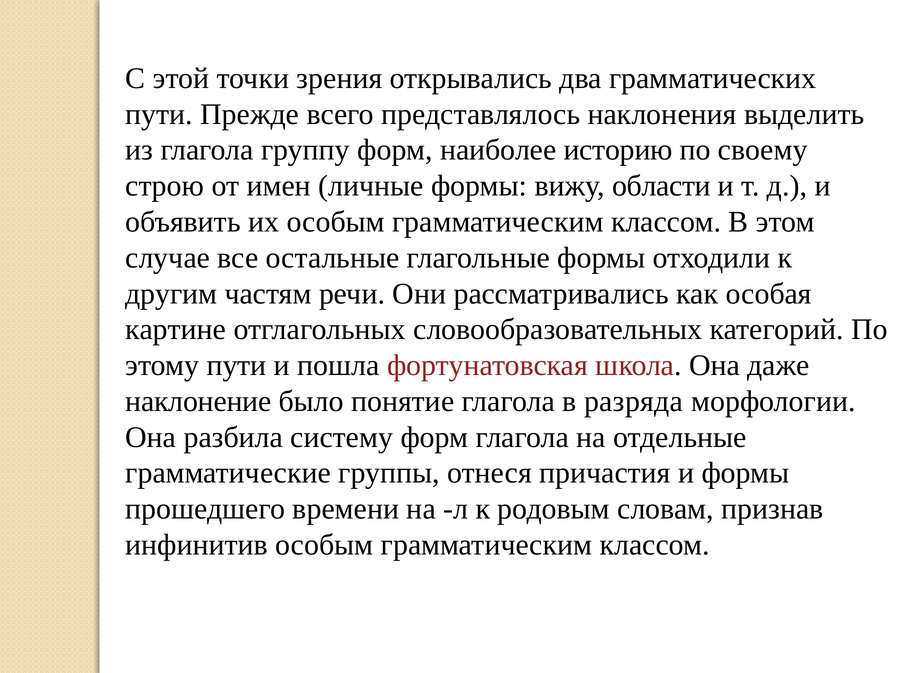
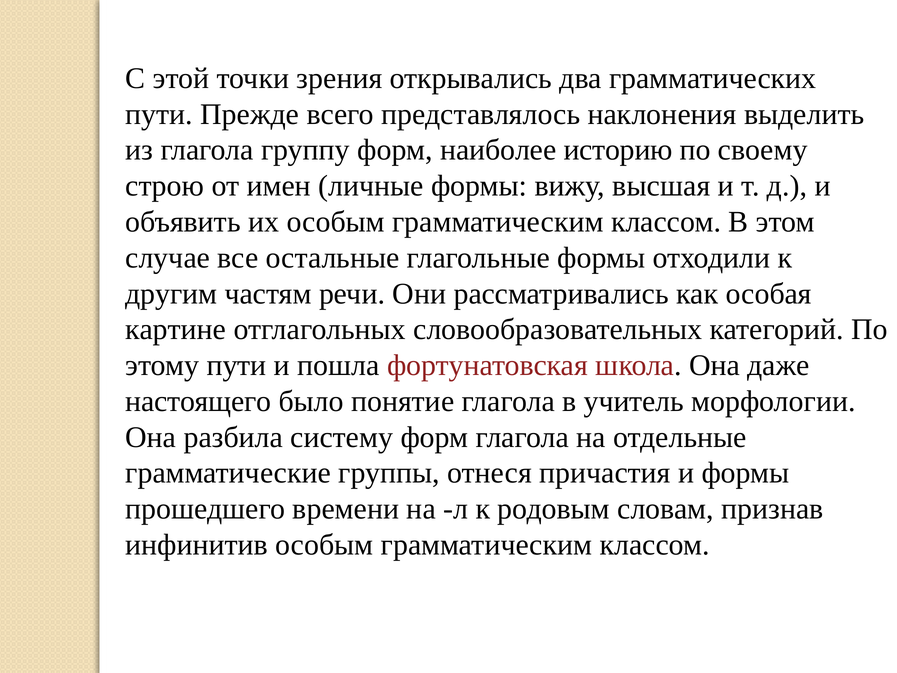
области: области -> высшая
наклонение: наклонение -> настоящего
разряда: разряда -> учитель
